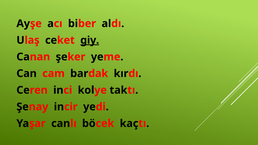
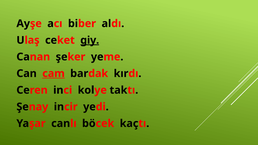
cam underline: none -> present
